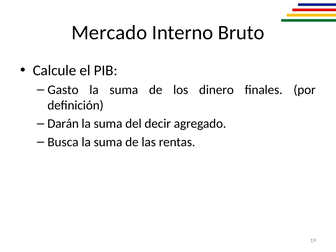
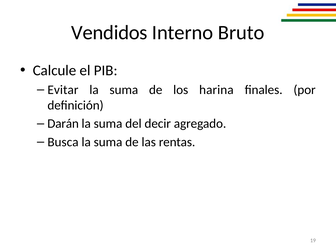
Mercado: Mercado -> Vendidos
Gasto: Gasto -> Evitar
dinero: dinero -> harina
